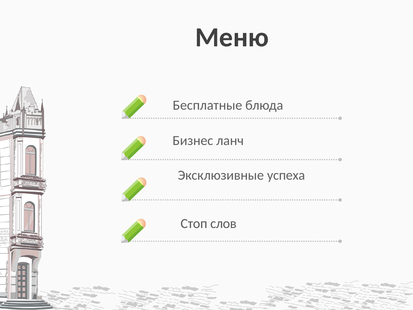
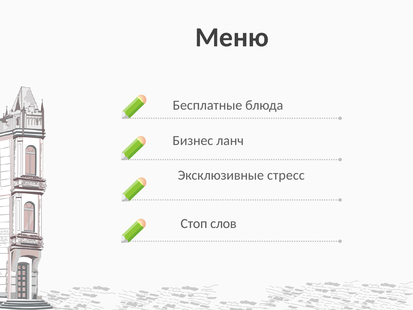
успеха: успеха -> стресс
